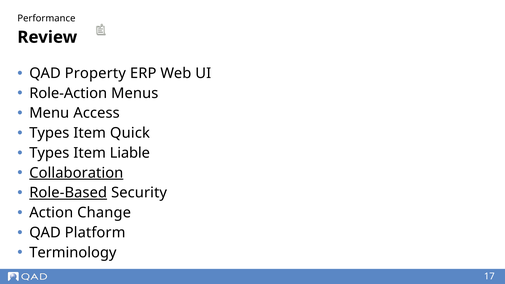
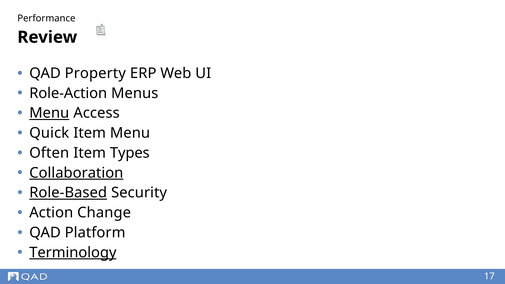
Menu at (49, 113) underline: none -> present
Types at (49, 133): Types -> Quick
Item Quick: Quick -> Menu
Types at (49, 153): Types -> Often
Liable: Liable -> Types
Terminology underline: none -> present
